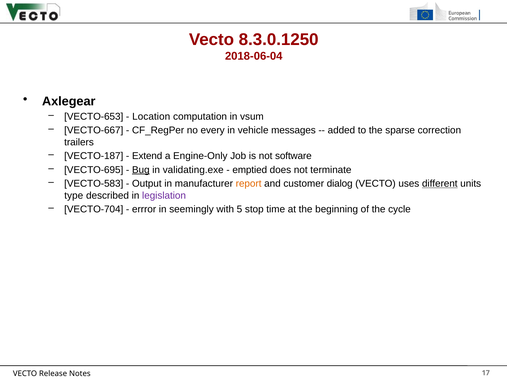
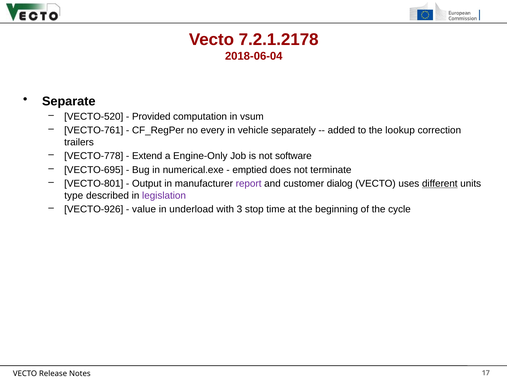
8.3.0.1250: 8.3.0.1250 -> 7.2.1.2178
Axlegear: Axlegear -> Separate
VECTO-653: VECTO-653 -> VECTO-520
Location: Location -> Provided
VECTO-667: VECTO-667 -> VECTO-761
messages: messages -> separately
sparse: sparse -> lookup
VECTO-187: VECTO-187 -> VECTO-778
Bug underline: present -> none
validating.exe: validating.exe -> numerical.exe
VECTO-583: VECTO-583 -> VECTO-801
report colour: orange -> purple
VECTO-704: VECTO-704 -> VECTO-926
errror: errror -> value
seemingly: seemingly -> underload
5: 5 -> 3
